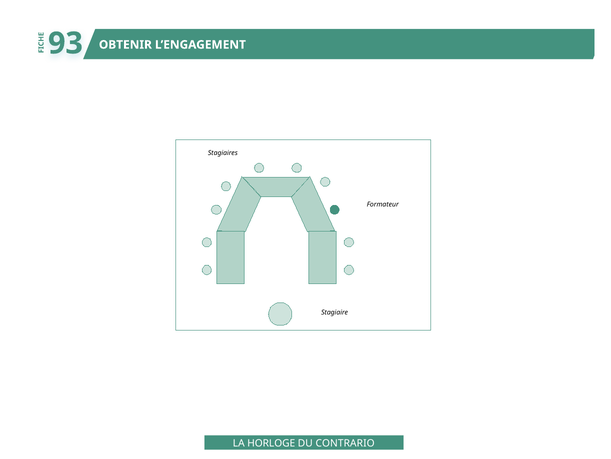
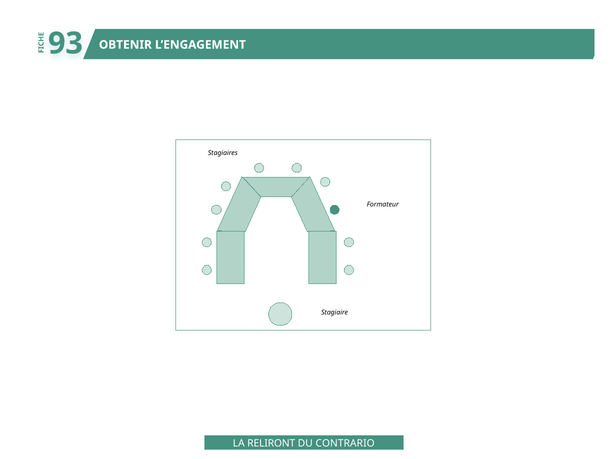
HORLOGE: HORLOGE -> RELIRONT
